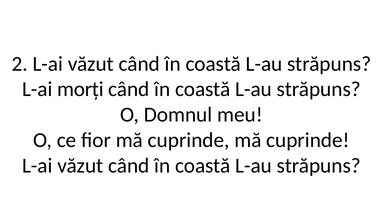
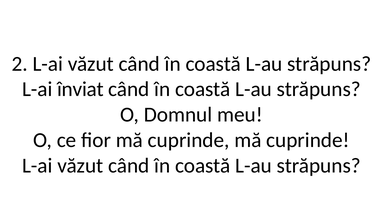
morți: morți -> înviat
